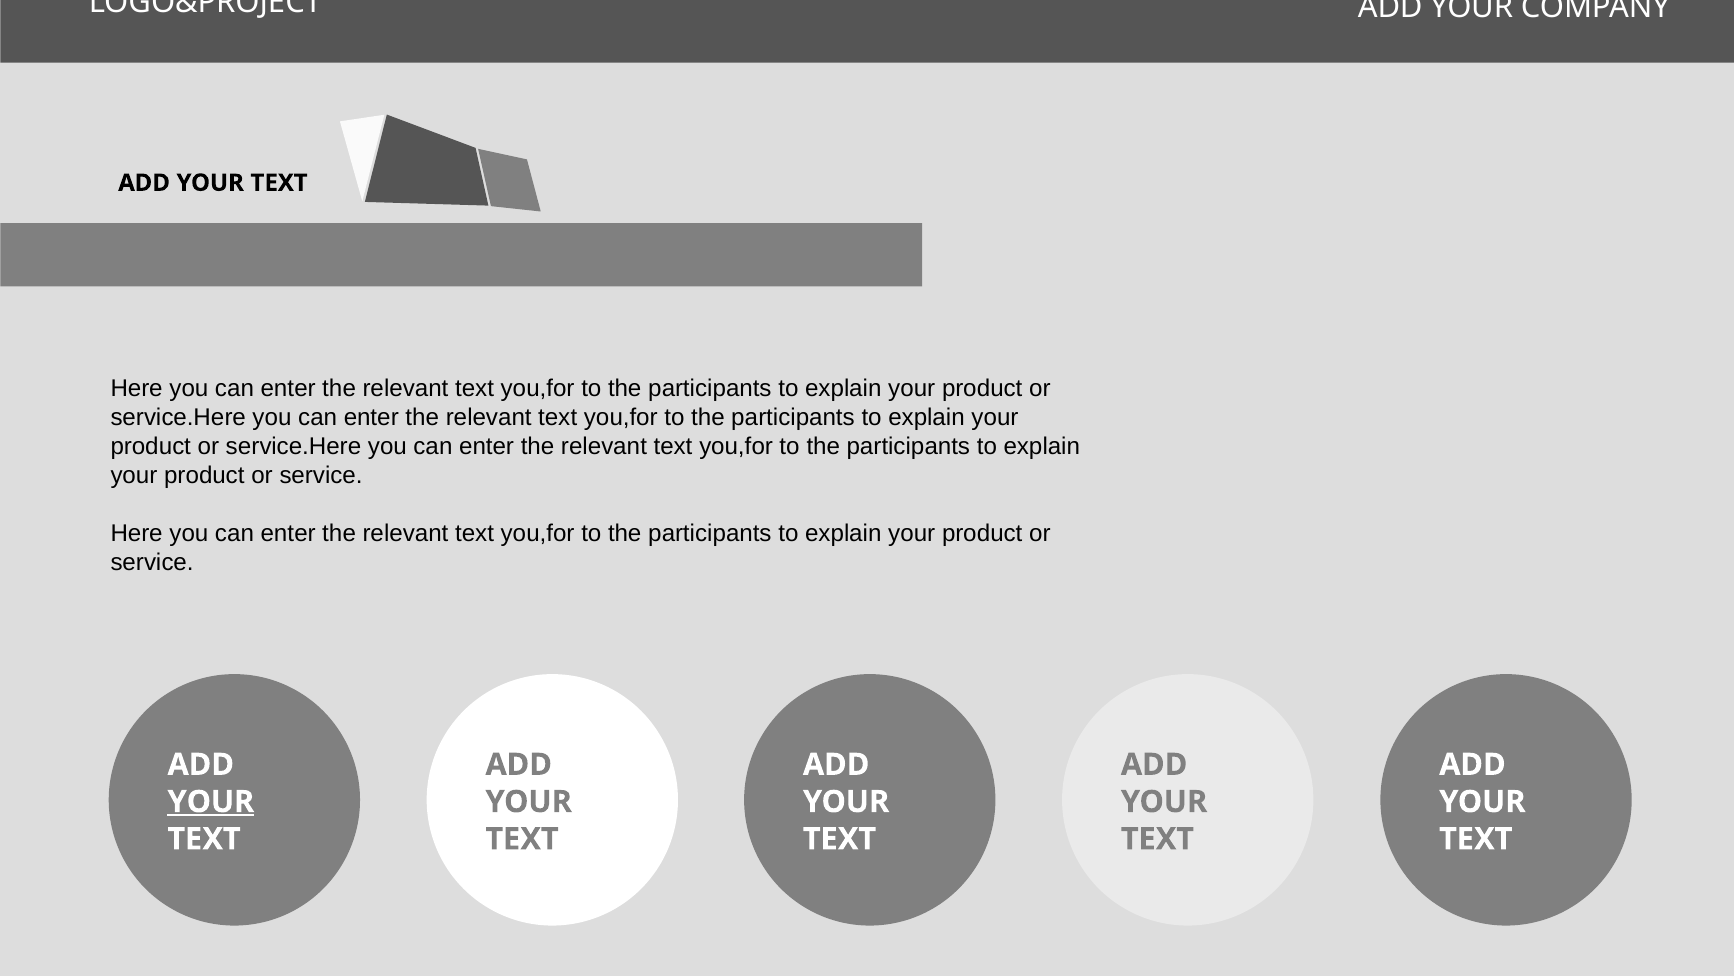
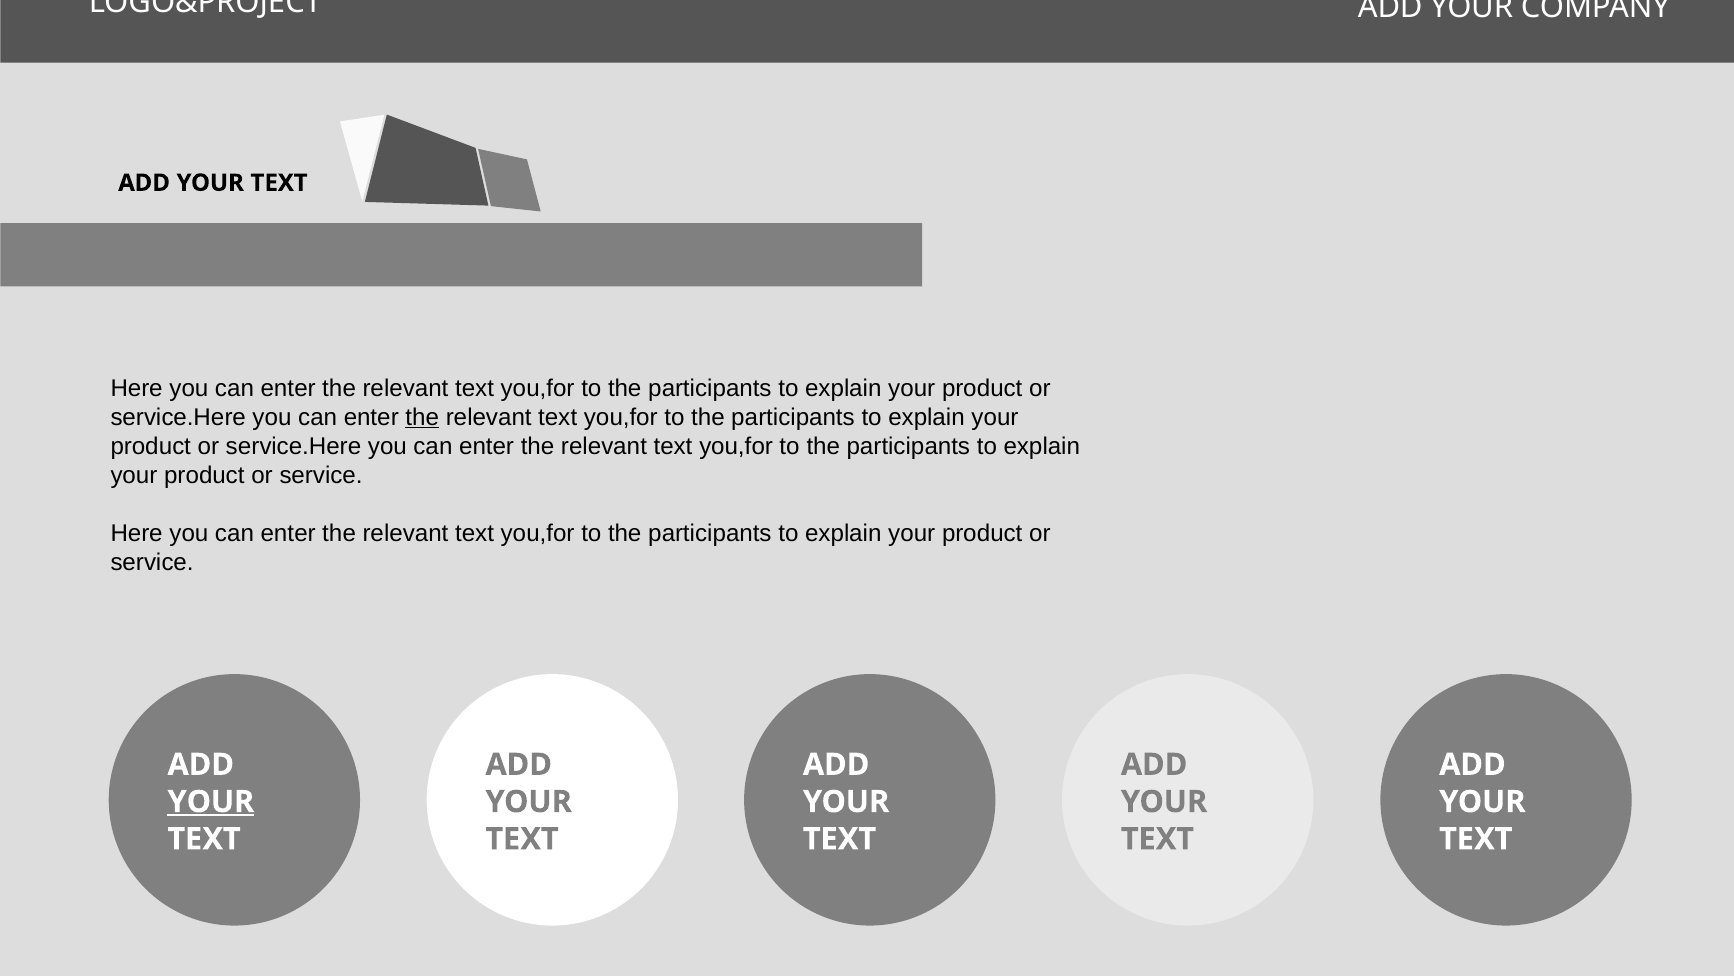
the at (422, 417) underline: none -> present
